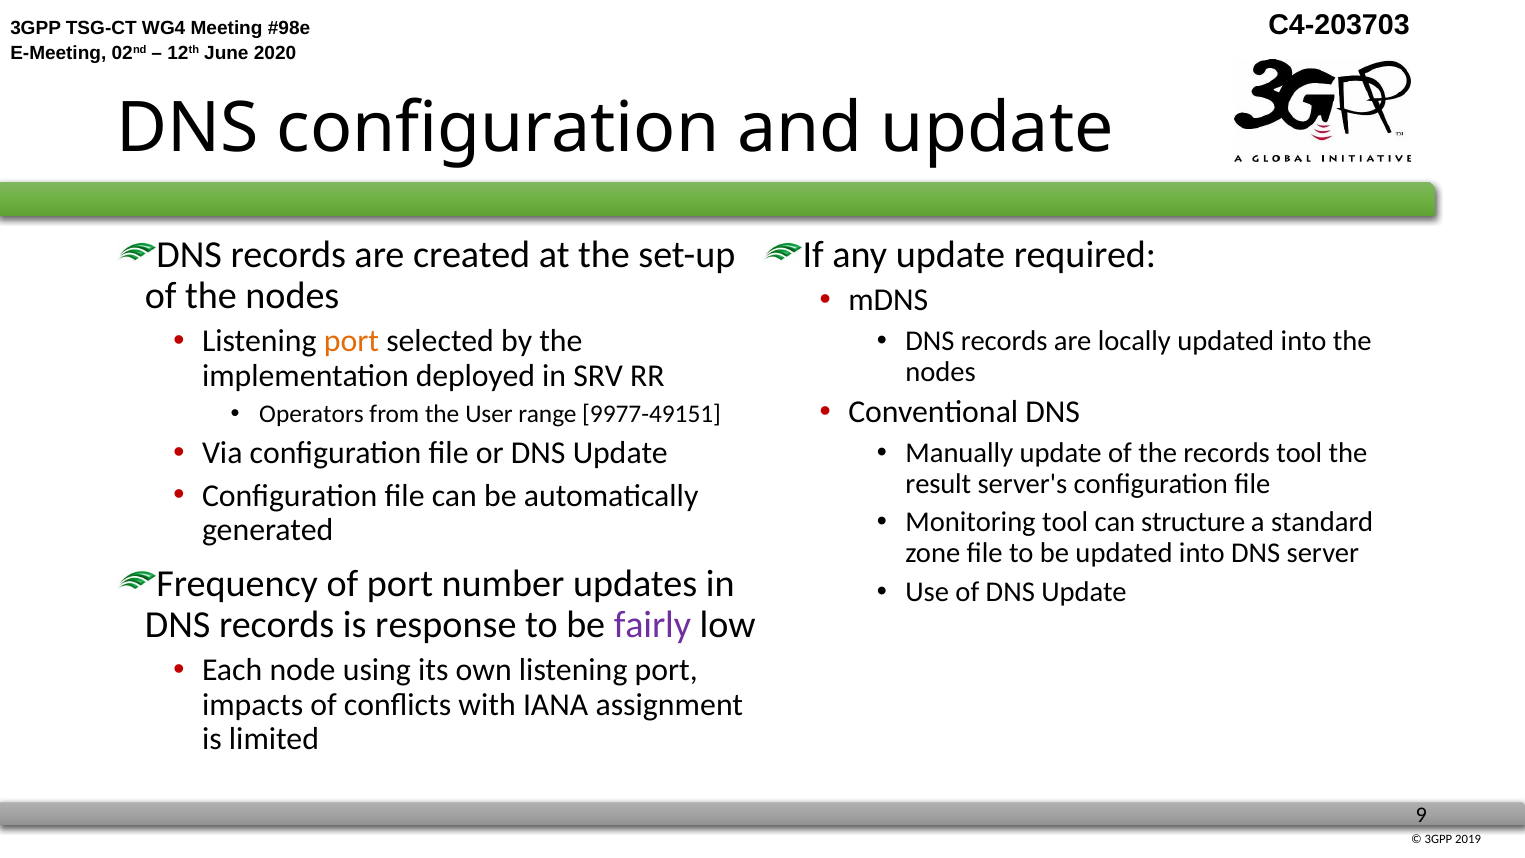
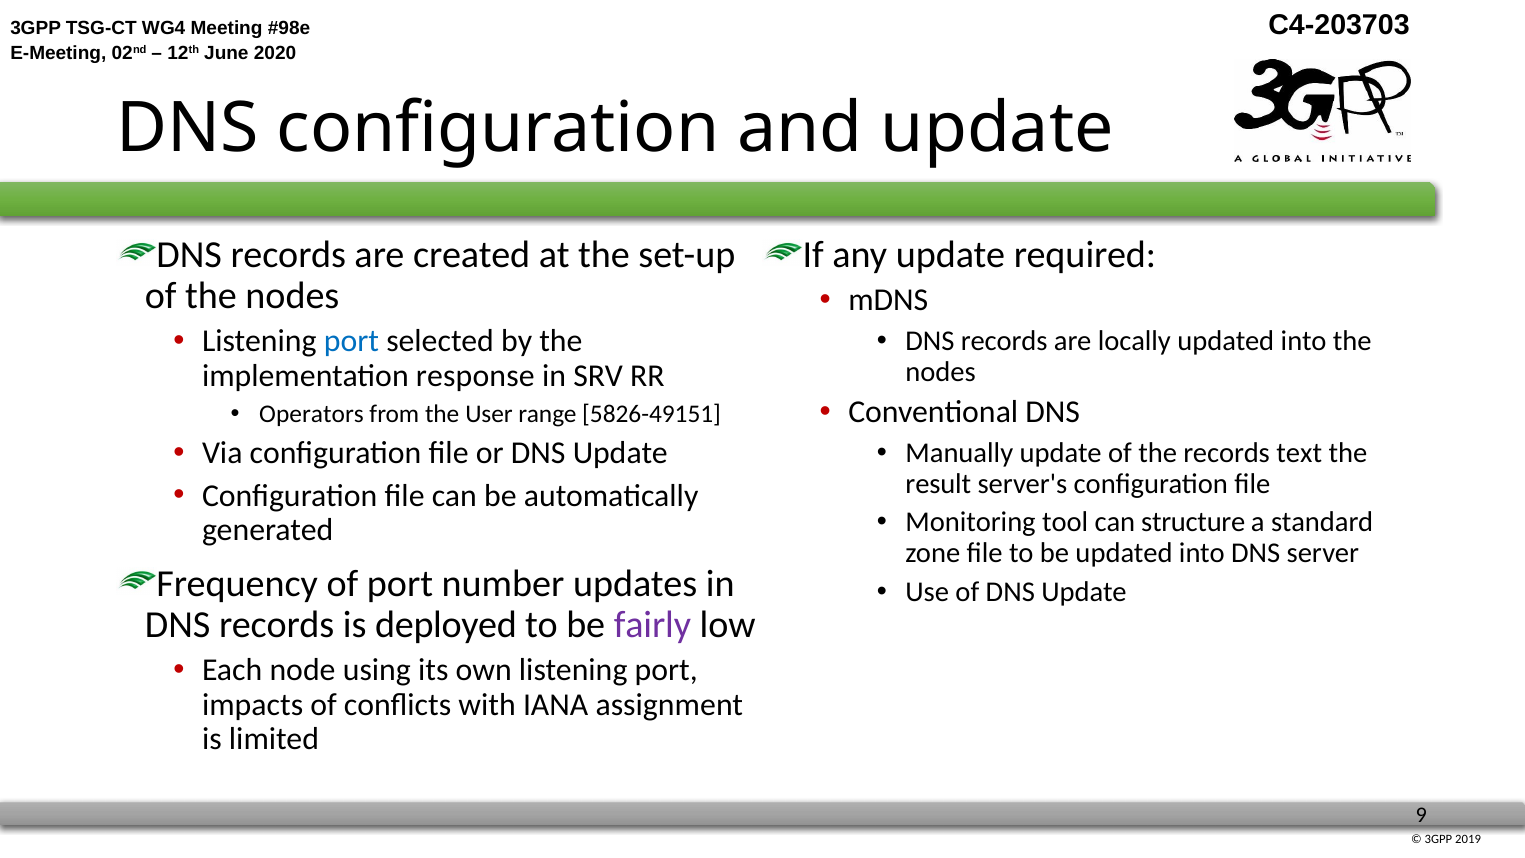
port at (351, 341) colour: orange -> blue
deployed: deployed -> response
9977-49151: 9977-49151 -> 5826-49151
records tool: tool -> text
response: response -> deployed
